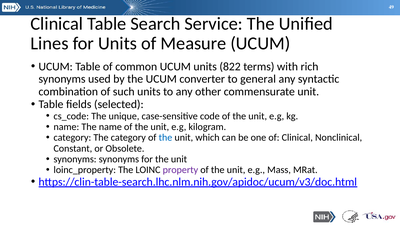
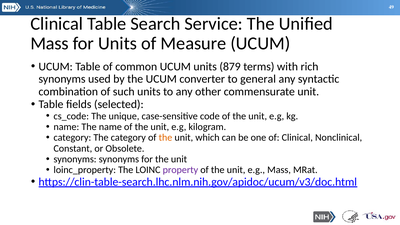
Lines at (50, 44): Lines -> Mass
822: 822 -> 879
the at (165, 138) colour: blue -> orange
